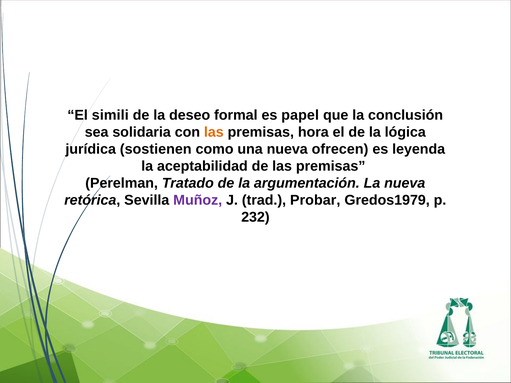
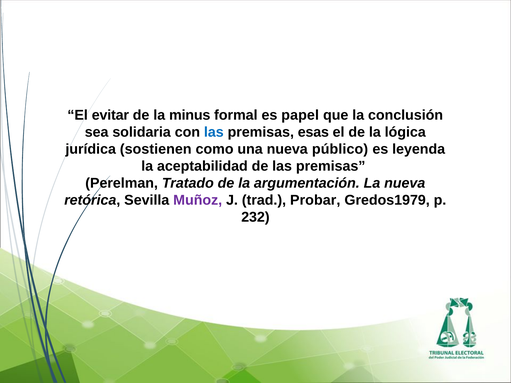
simili: simili -> evitar
deseo: deseo -> minus
las at (214, 132) colour: orange -> blue
hora: hora -> esas
ofrecen: ofrecen -> público
